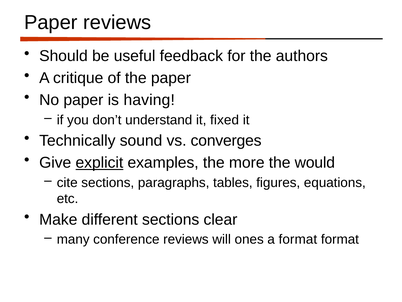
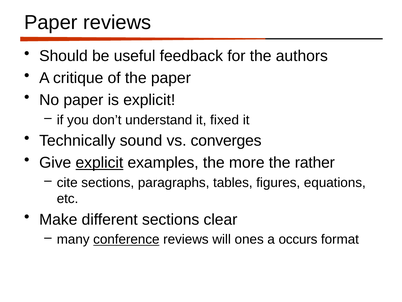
is having: having -> explicit
would: would -> rather
conference underline: none -> present
a format: format -> occurs
